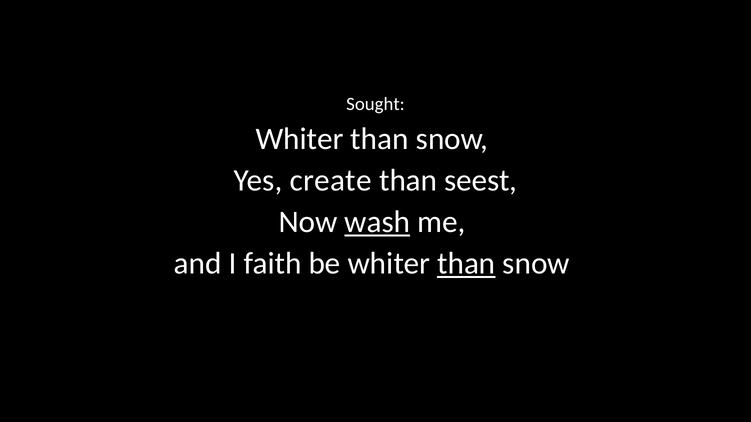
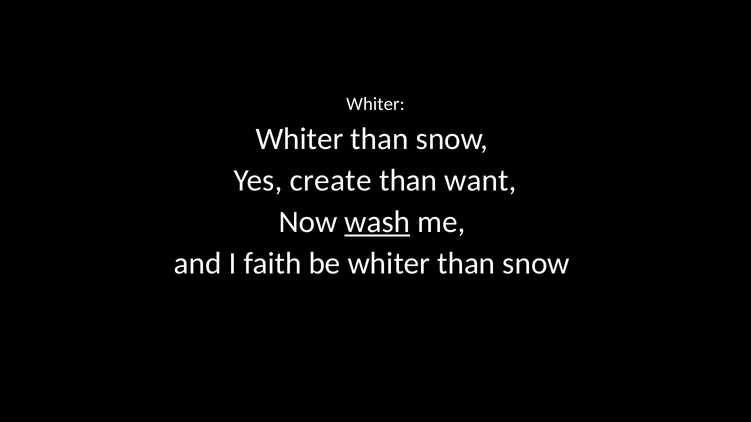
Sought at (375, 104): Sought -> Whiter
seest: seest -> want
than at (466, 264) underline: present -> none
